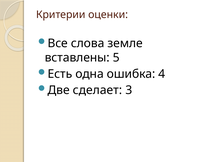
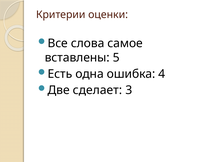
земле: земле -> самое
